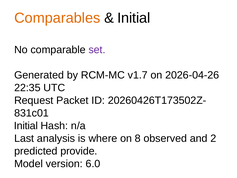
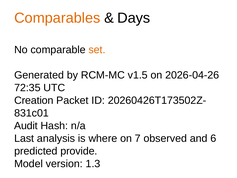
Initial at (134, 18): Initial -> Days
set colour: purple -> orange
v1.7: v1.7 -> v1.5
22:35: 22:35 -> 72:35
Request: Request -> Creation
Initial at (26, 126): Initial -> Audit
8: 8 -> 7
2: 2 -> 6
6.0: 6.0 -> 1.3
